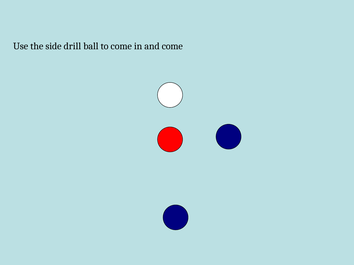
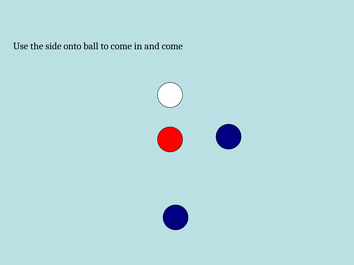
drill: drill -> onto
